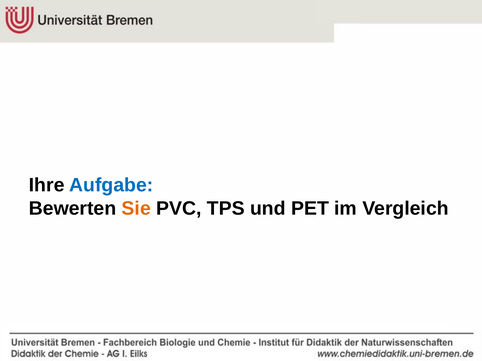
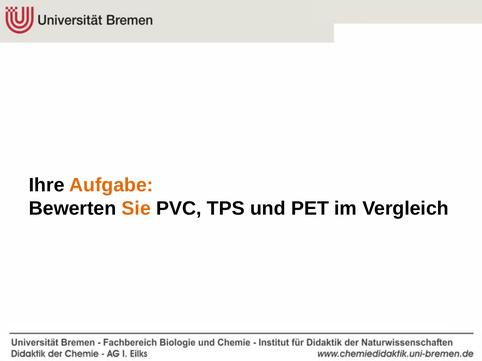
Aufgabe colour: blue -> orange
